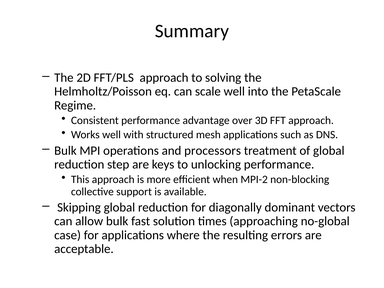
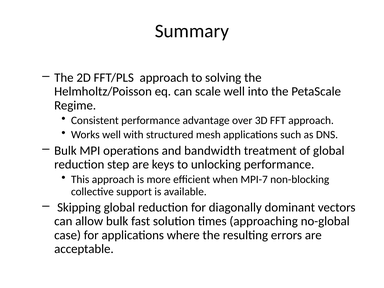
processors: processors -> bandwidth
MPI-2: MPI-2 -> MPI-7
